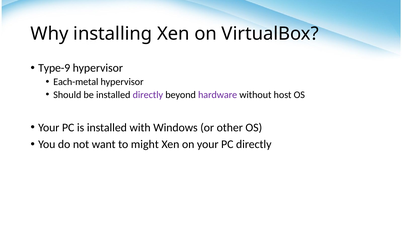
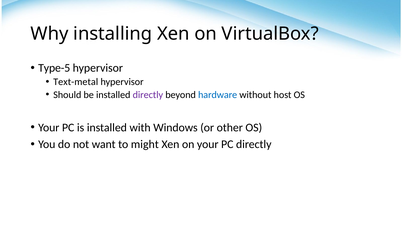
Type-9: Type-9 -> Type-5
Each-metal: Each-metal -> Text-metal
hardware colour: purple -> blue
